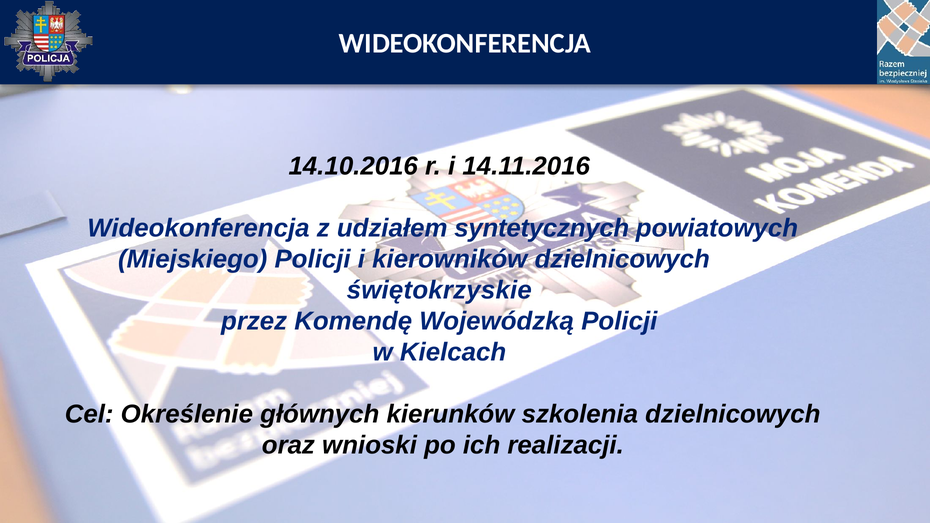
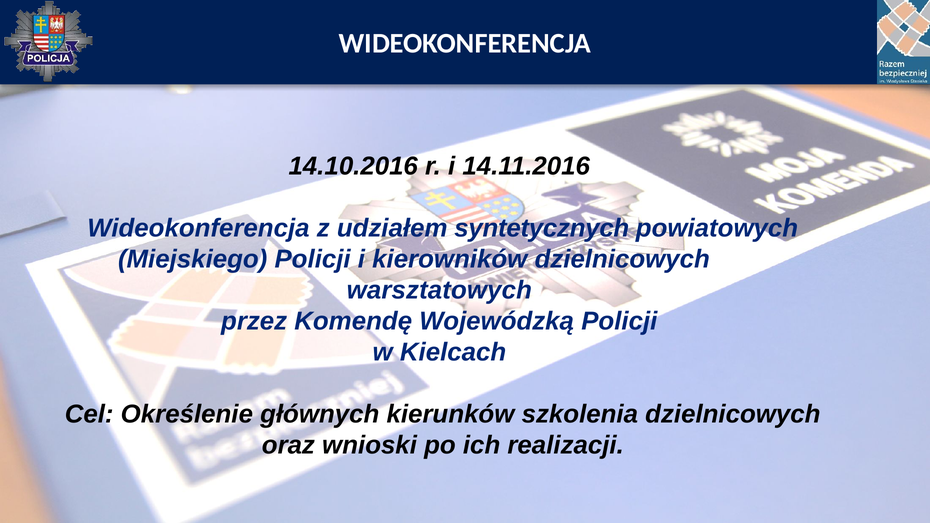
świętokrzyskie: świętokrzyskie -> warsztatowych
